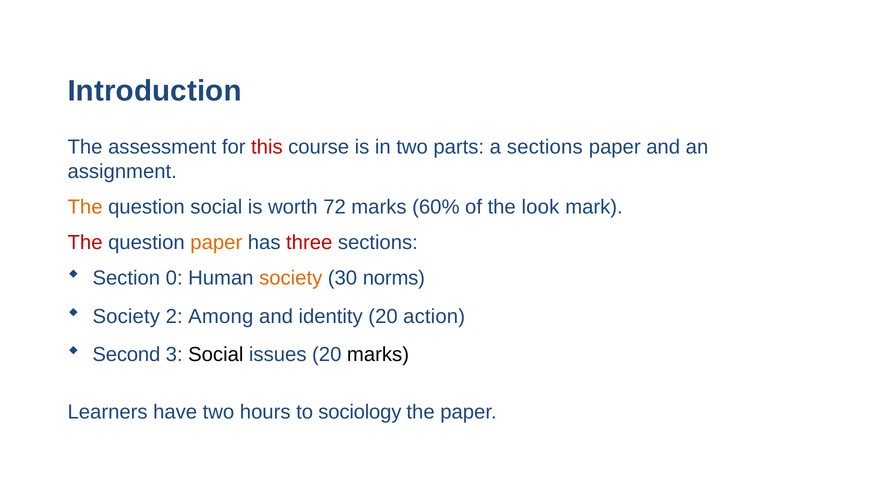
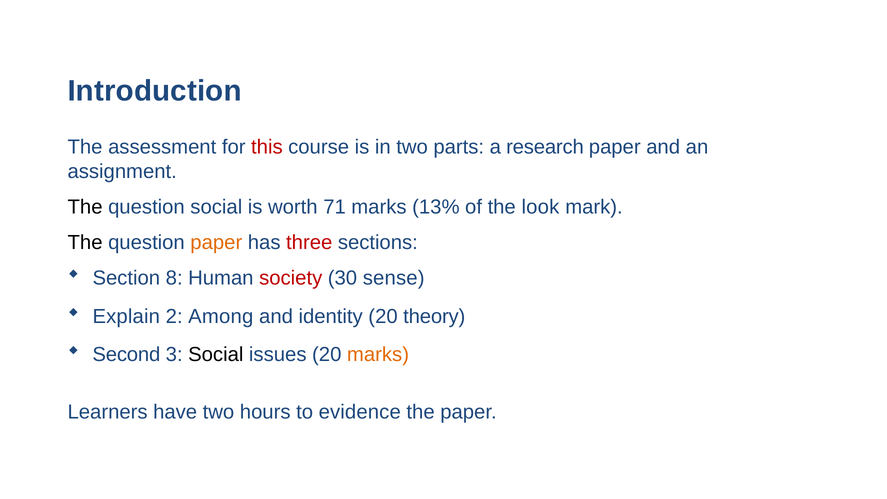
a sections: sections -> research
The at (85, 207) colour: orange -> black
72: 72 -> 71
60%: 60% -> 13%
The at (85, 243) colour: red -> black
0: 0 -> 8
society at (291, 278) colour: orange -> red
norms: norms -> sense
Society at (126, 316): Society -> Explain
action: action -> theory
marks at (378, 354) colour: black -> orange
sociology: sociology -> evidence
